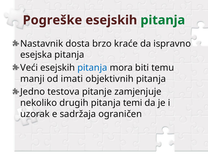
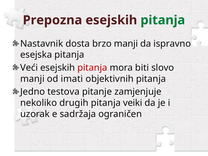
Pogreške: Pogreške -> Prepozna
brzo kraće: kraće -> manji
pitanja at (92, 68) colour: blue -> red
temu: temu -> slovo
temi: temi -> veiki
